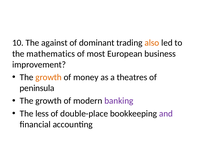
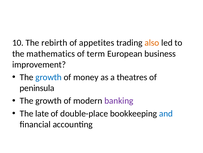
against: against -> rebirth
dominant: dominant -> appetites
most: most -> term
growth at (49, 77) colour: orange -> blue
less: less -> late
and colour: purple -> blue
